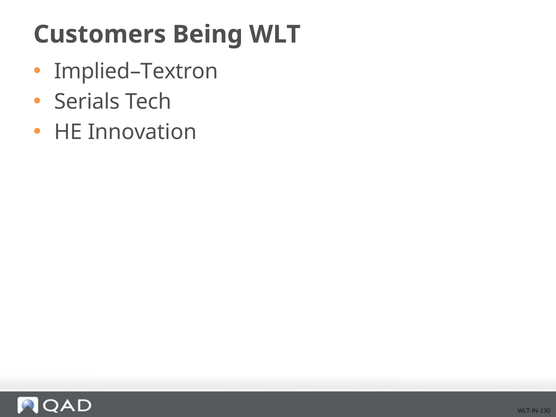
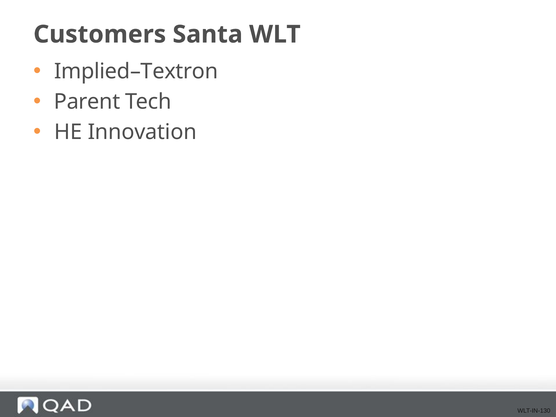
Being: Being -> Santa
Serials: Serials -> Parent
